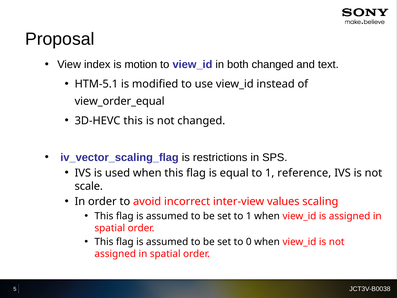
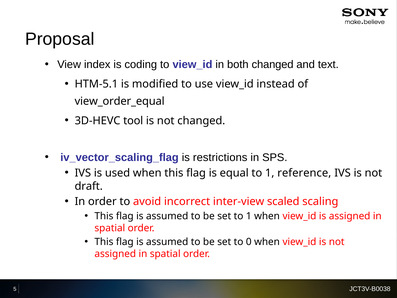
motion: motion -> coding
3D-HEVC this: this -> tool
scale: scale -> draft
values: values -> scaled
